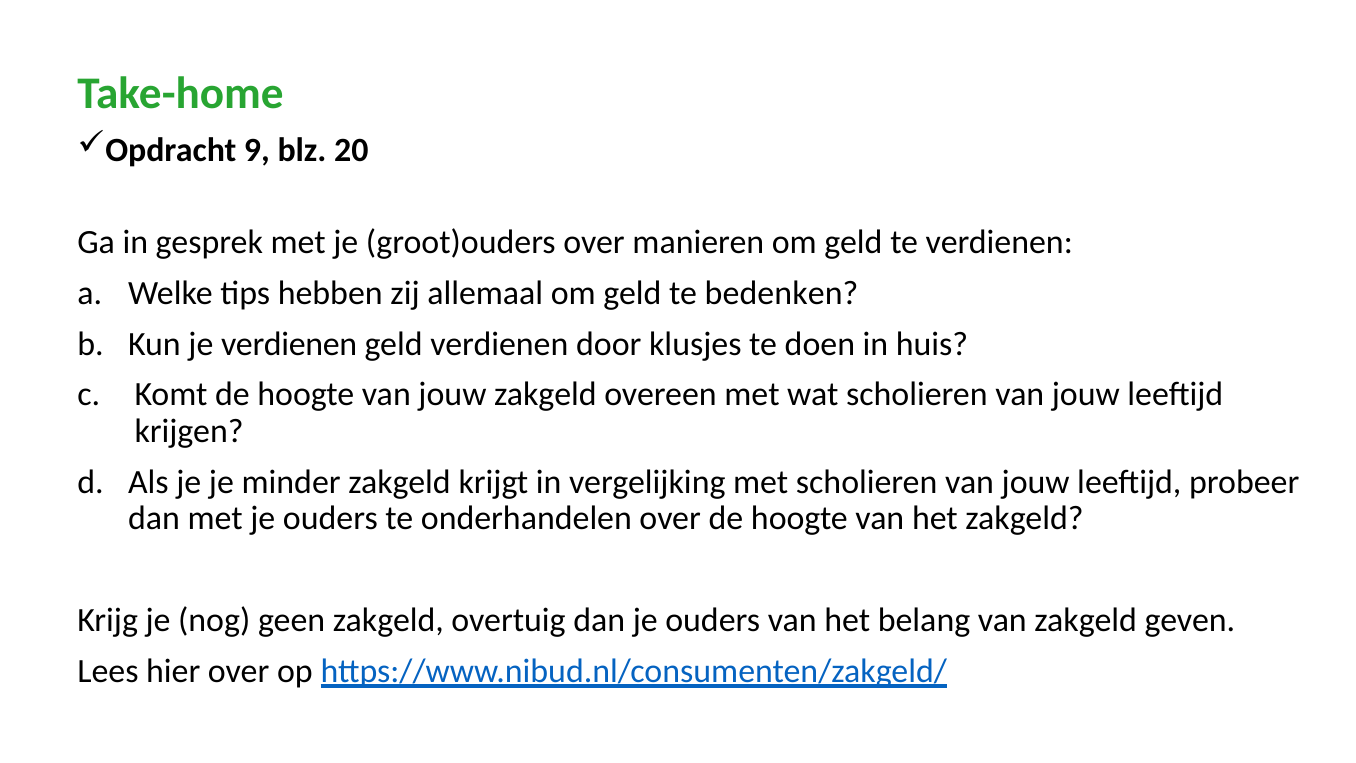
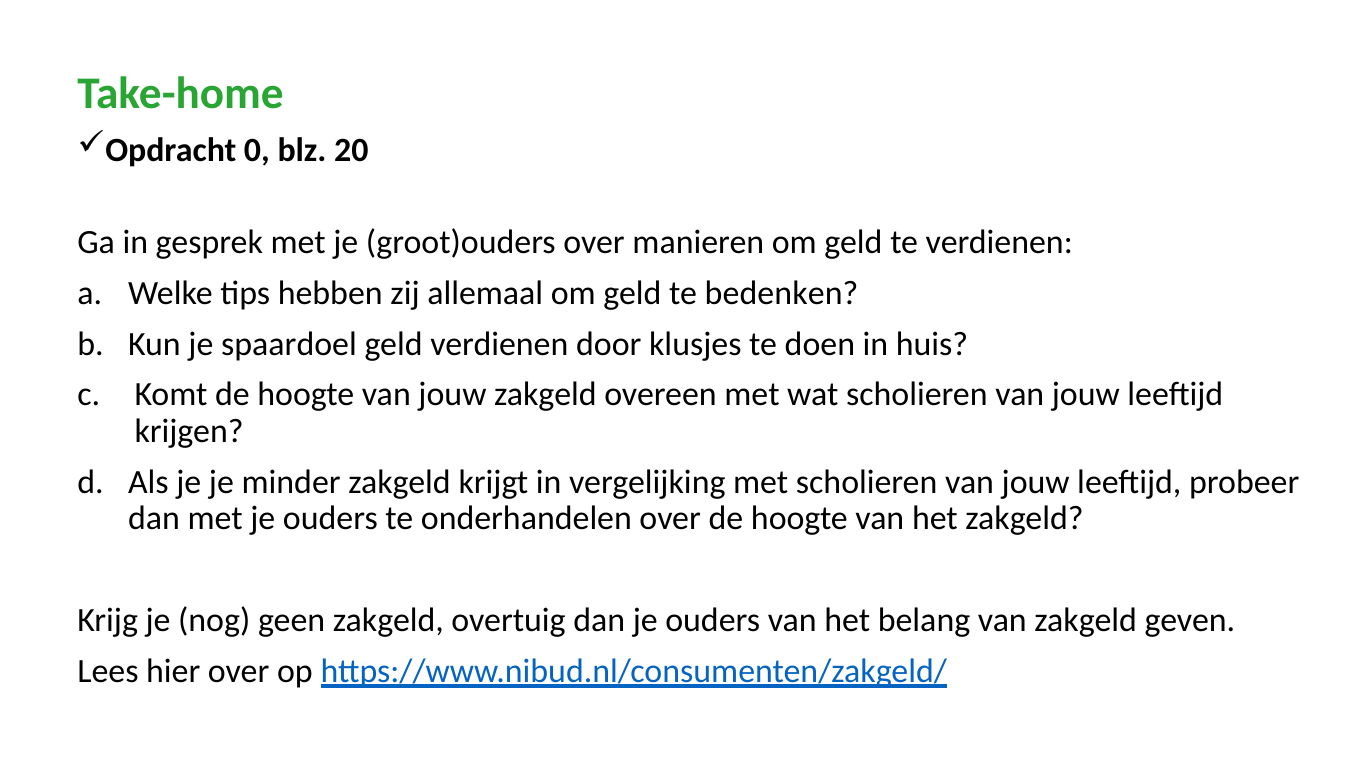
9: 9 -> 0
je verdienen: verdienen -> spaardoel
